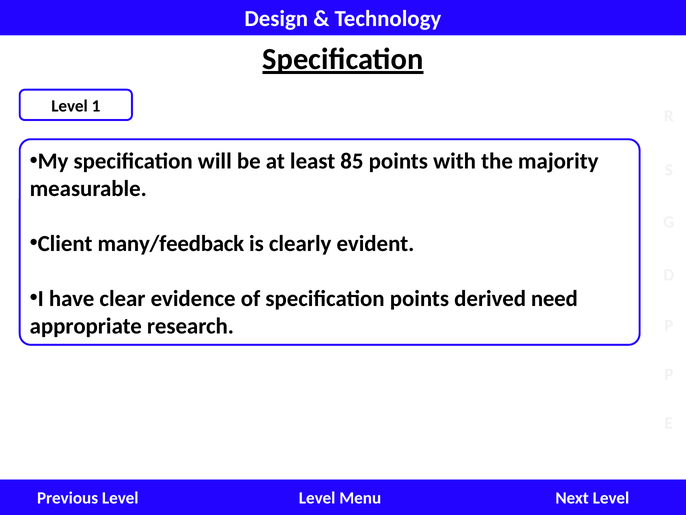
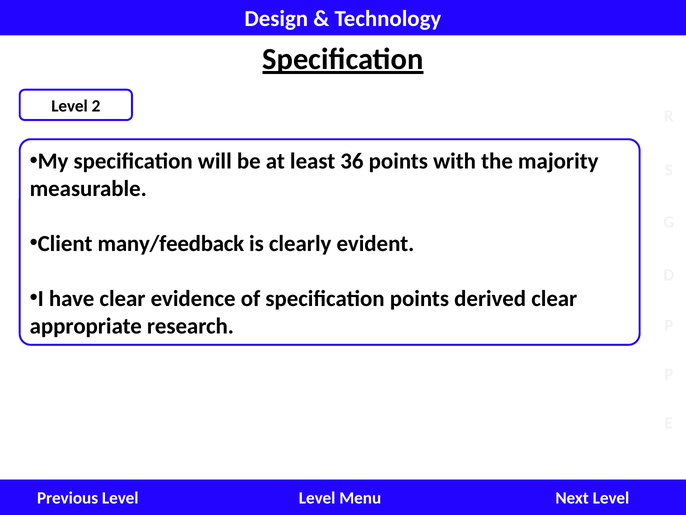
1: 1 -> 2
85: 85 -> 36
derived need: need -> clear
